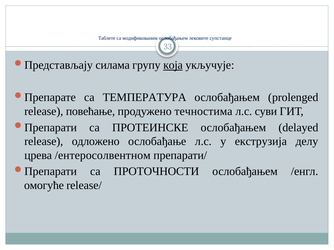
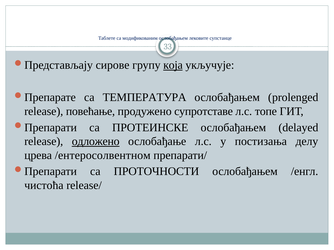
силама: силама -> сирове
течностима: течностима -> супротставе
суви: суви -> топе
одложено underline: none -> present
екструзија: екструзија -> постизања
омогуће: омогуће -> чистоћа
